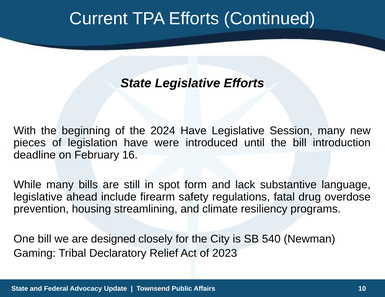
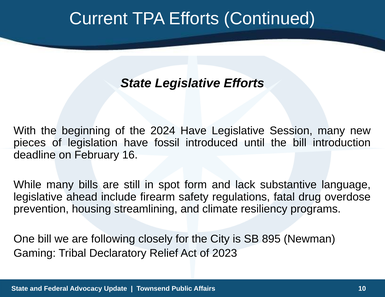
were: were -> fossil
designed: designed -> following
540: 540 -> 895
